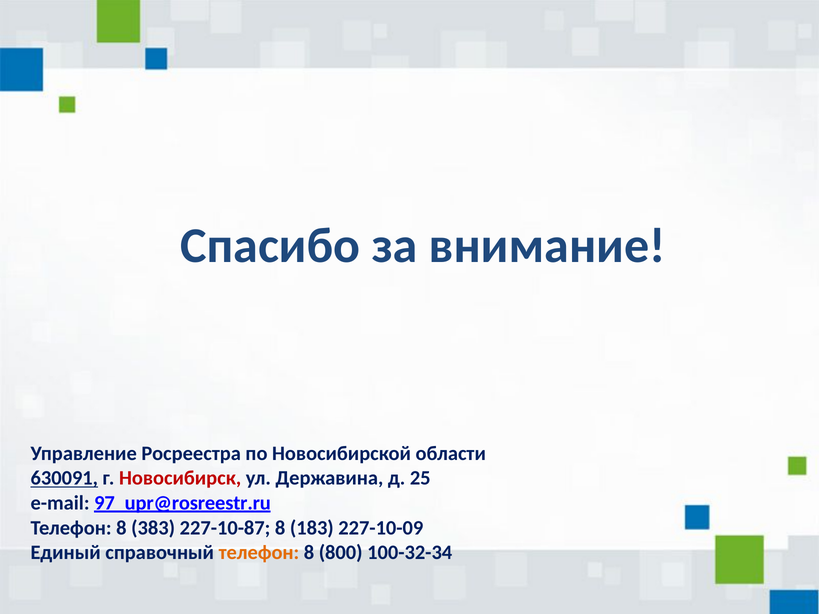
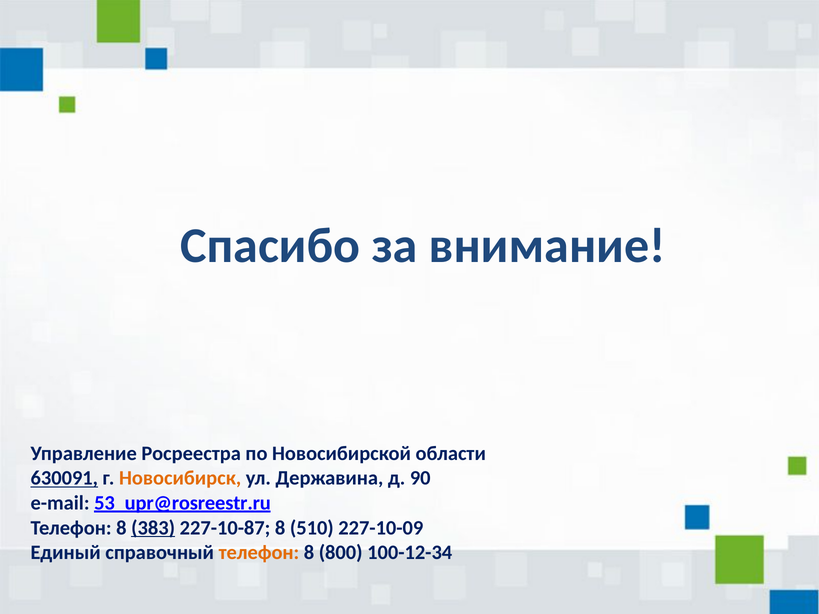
Новосибирск colour: red -> orange
25: 25 -> 90
97_upr@rosreestr.ru: 97_upr@rosreestr.ru -> 53_upr@rosreestr.ru
383 underline: none -> present
183: 183 -> 510
100-32-34: 100-32-34 -> 100-12-34
